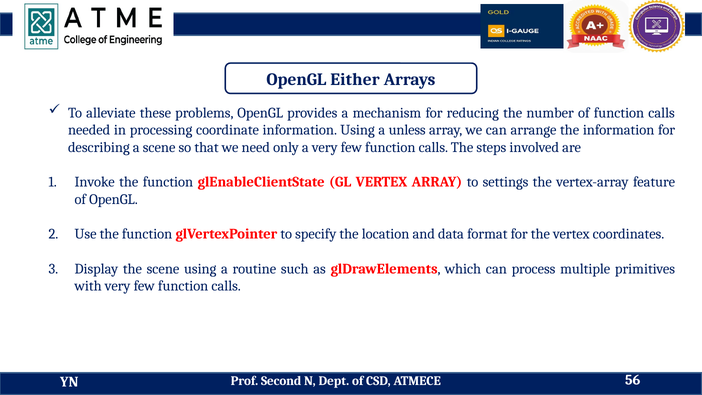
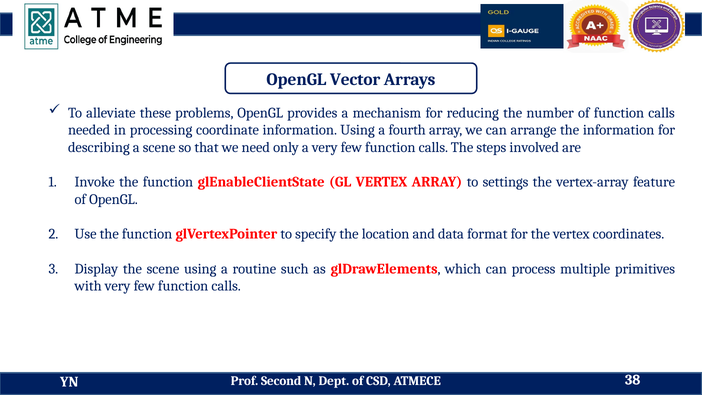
Either: Either -> Vector
unless: unless -> fourth
56: 56 -> 38
